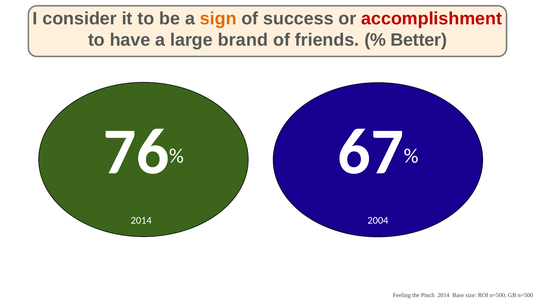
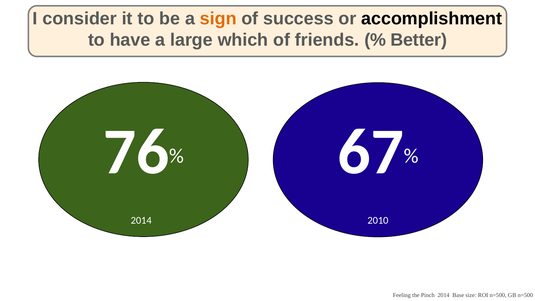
accomplishment colour: red -> black
brand: brand -> which
2004: 2004 -> 2010
